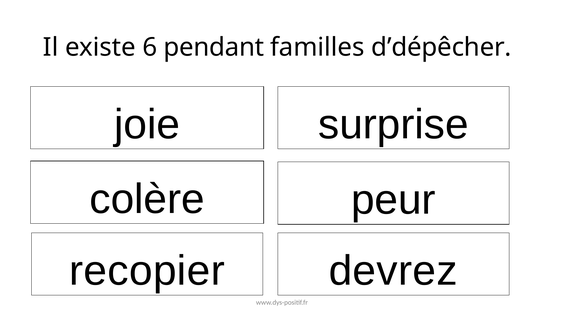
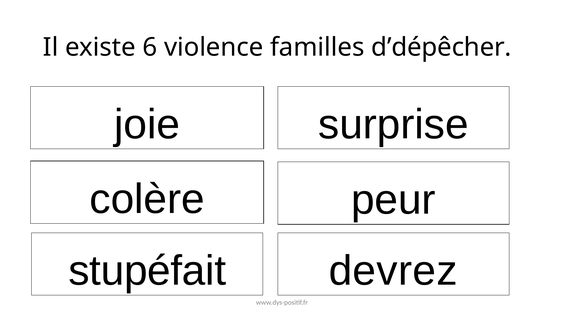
pendant: pendant -> violence
recopier: recopier -> stupéfait
